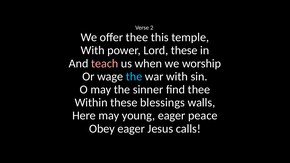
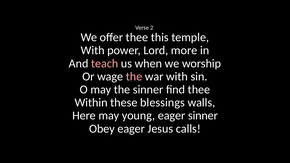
Lord these: these -> more
the at (134, 77) colour: light blue -> pink
eager peace: peace -> sinner
